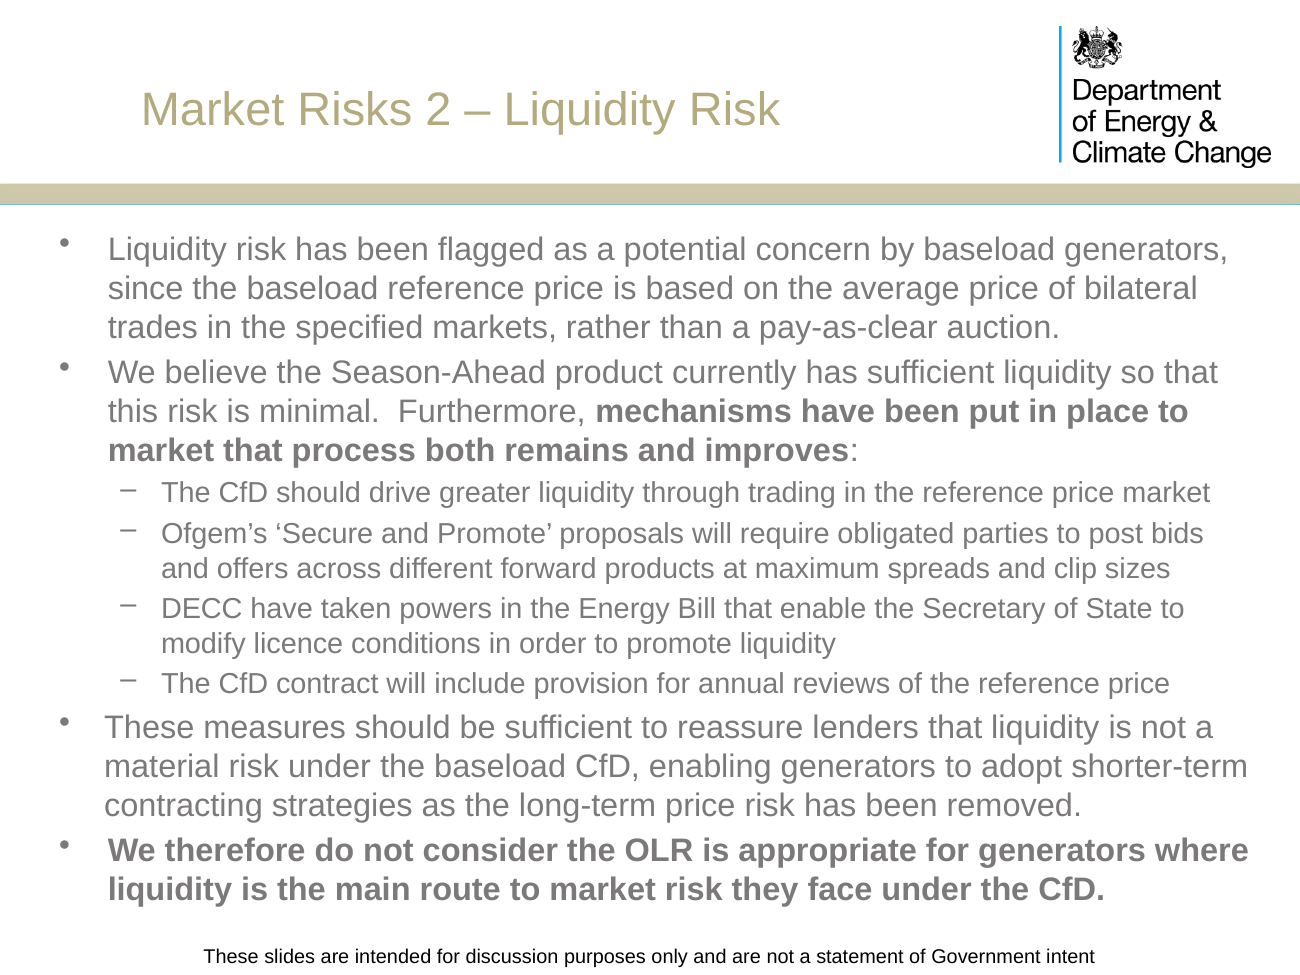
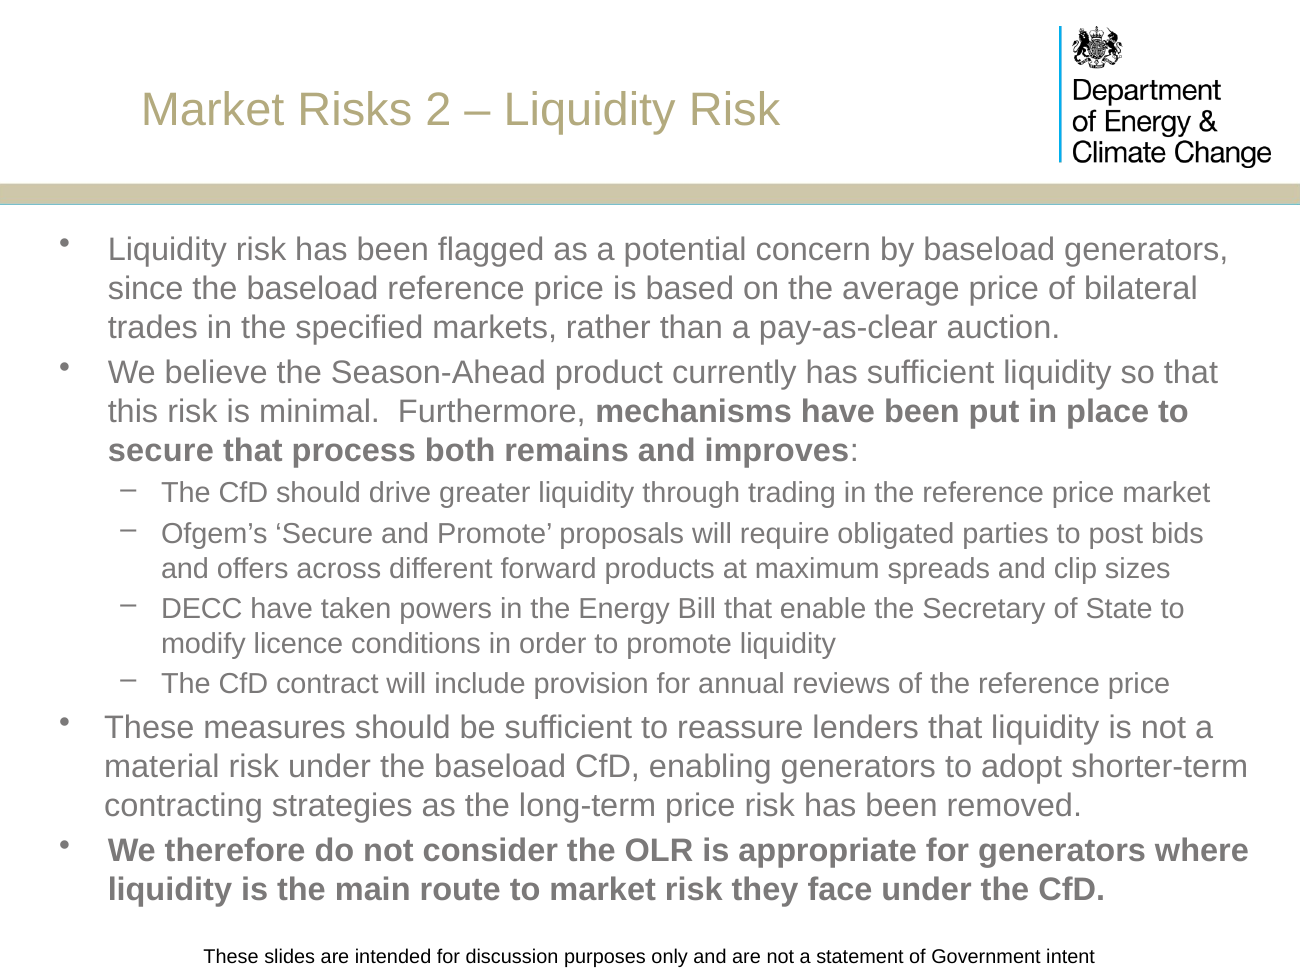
market at (161, 451): market -> secure
